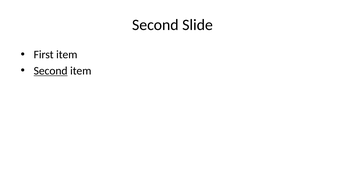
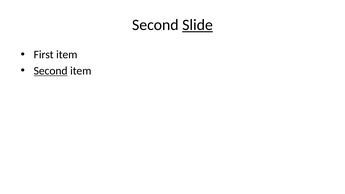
Slide underline: none -> present
